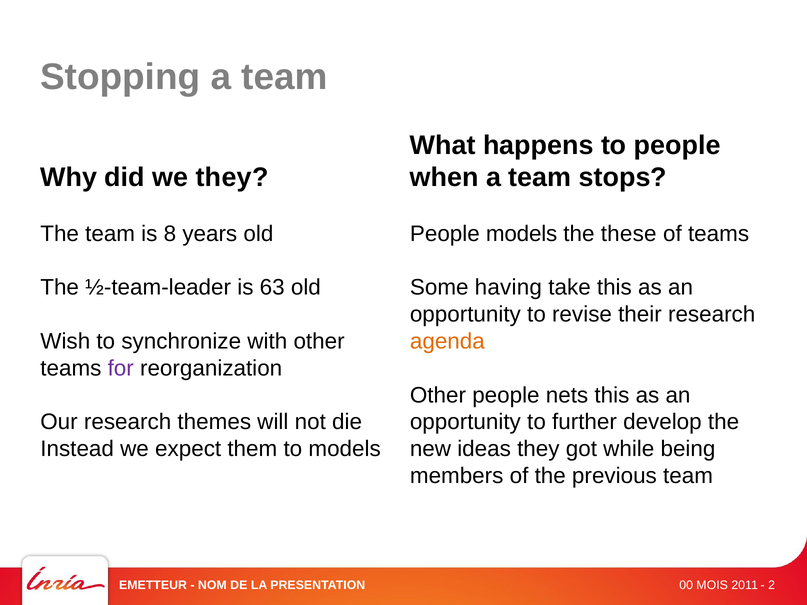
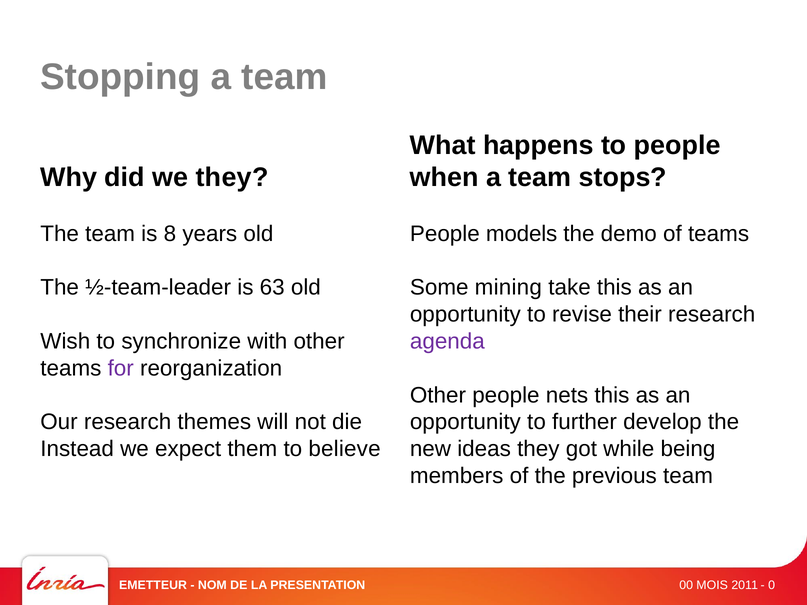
these: these -> demo
having: having -> mining
agenda colour: orange -> purple
to models: models -> believe
2: 2 -> 0
